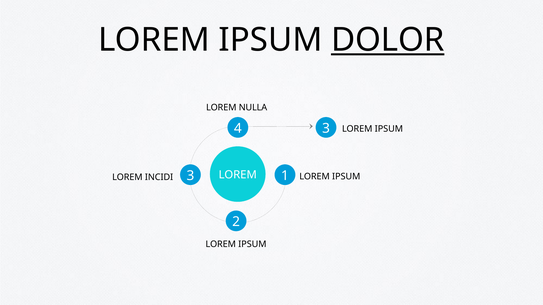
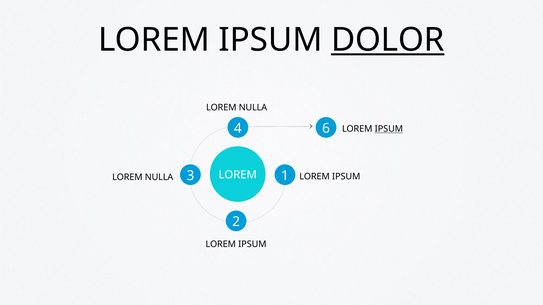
4 3: 3 -> 6
IPSUM at (389, 129) underline: none -> present
INCIDI at (159, 177): INCIDI -> NULLA
